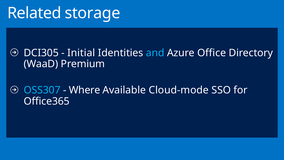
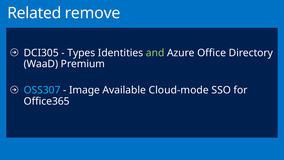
storage: storage -> remove
Initial: Initial -> Types
and colour: light blue -> light green
Where: Where -> Image
